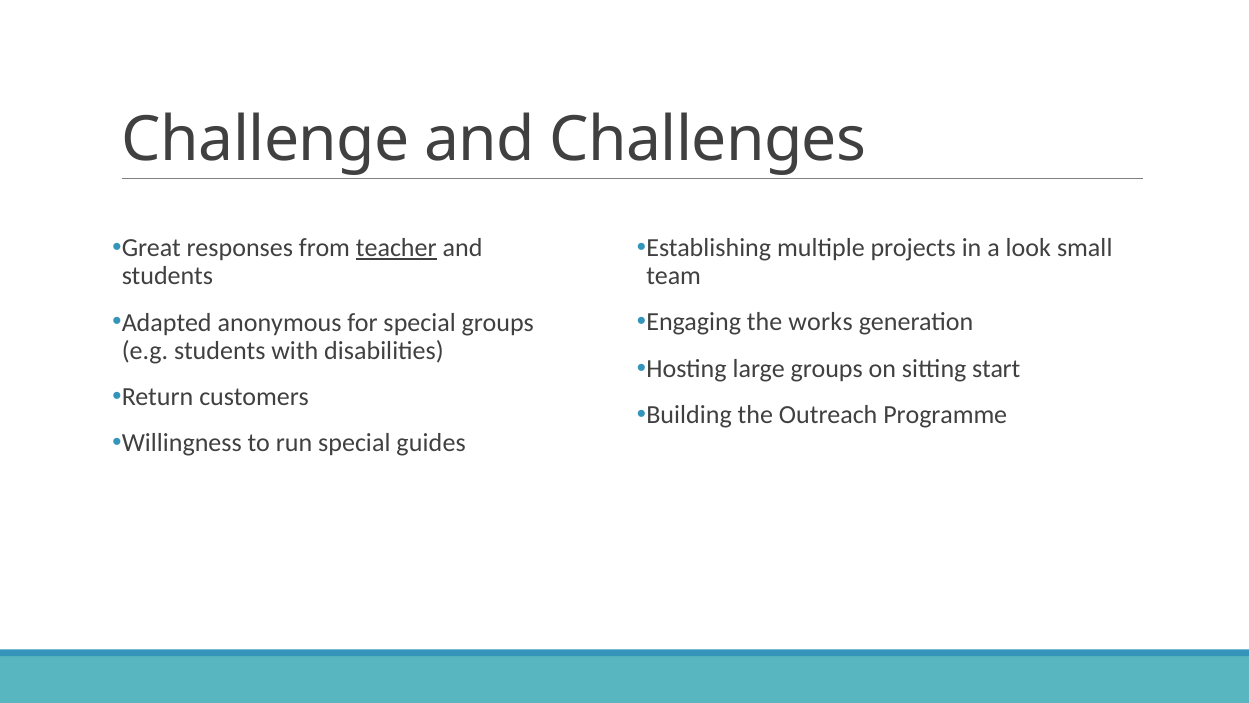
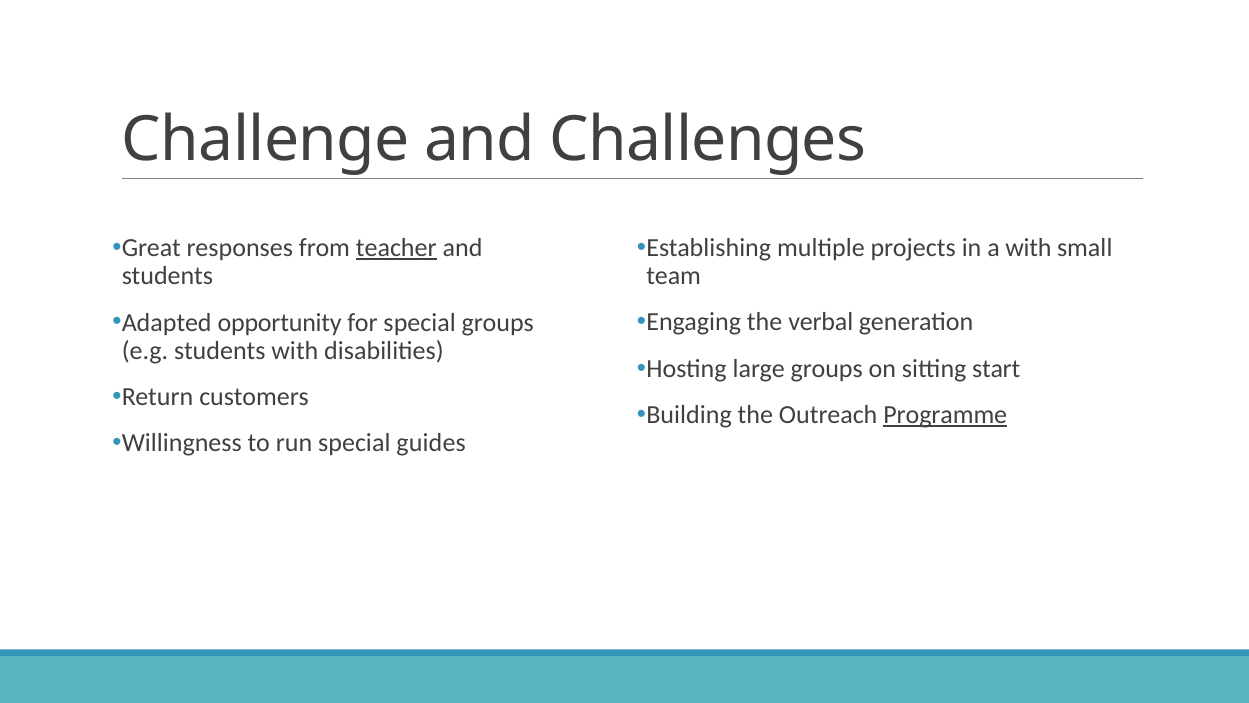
a look: look -> with
works: works -> verbal
anonymous: anonymous -> opportunity
Programme underline: none -> present
